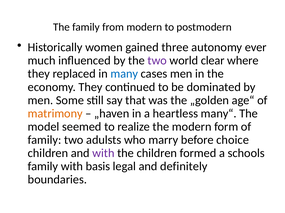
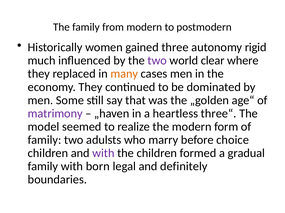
ever: ever -> rigid
many colour: blue -> orange
matrimony colour: orange -> purple
many“: many“ -> three“
schools: schools -> gradual
basis: basis -> born
